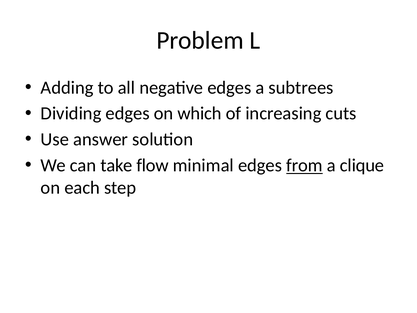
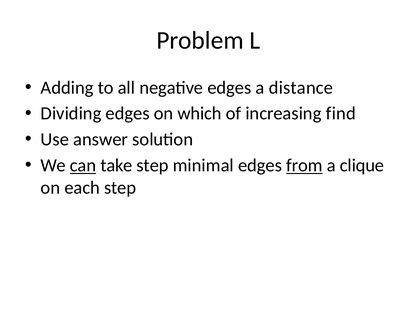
subtrees: subtrees -> distance
cuts: cuts -> find
can underline: none -> present
take flow: flow -> step
